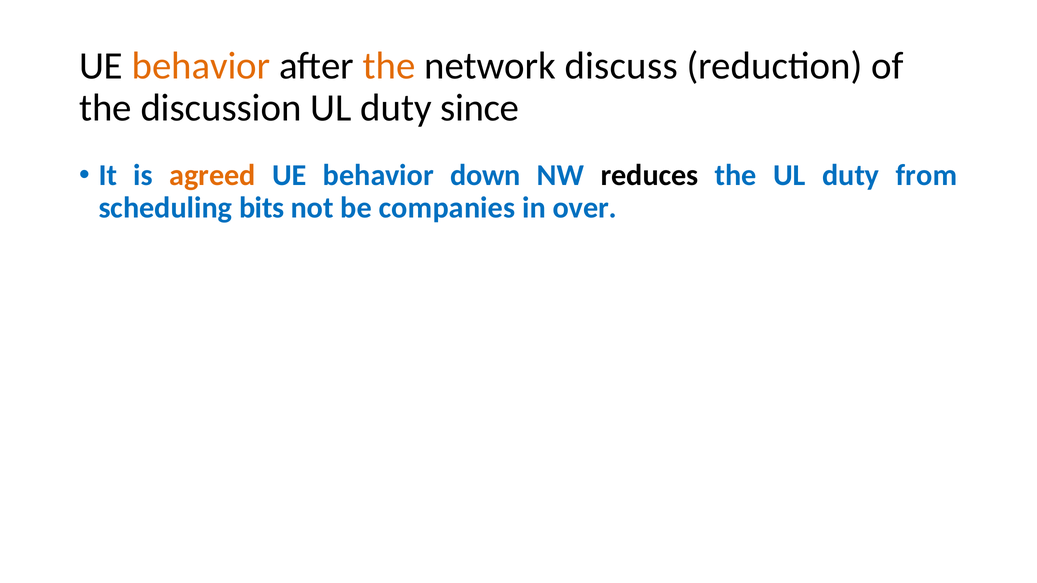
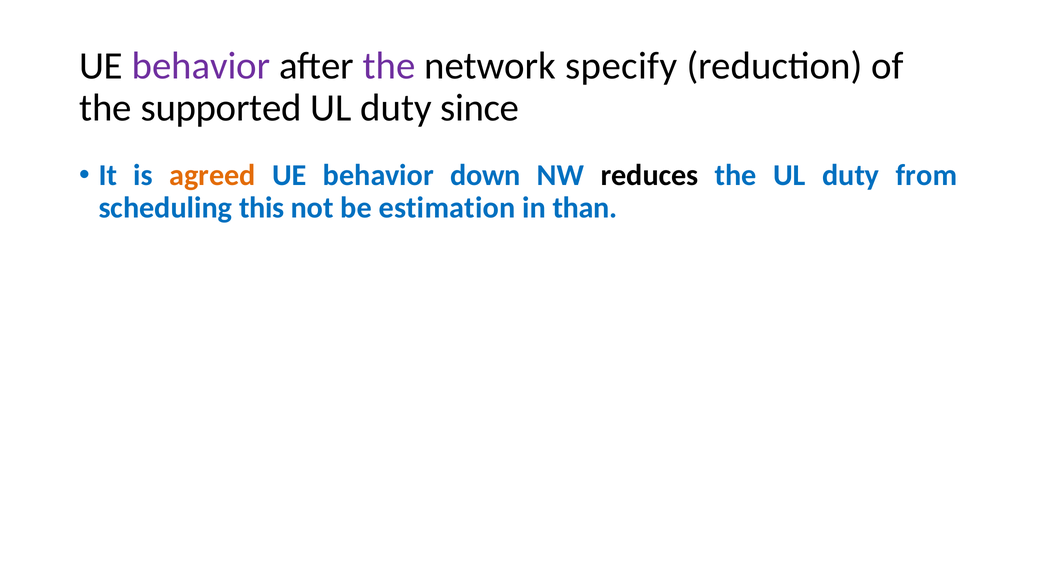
behavior at (201, 66) colour: orange -> purple
the at (389, 66) colour: orange -> purple
discuss: discuss -> specify
discussion: discussion -> supported
bits: bits -> this
companies: companies -> estimation
over: over -> than
